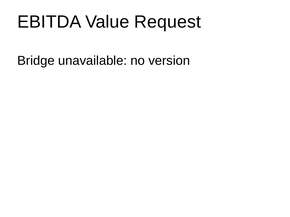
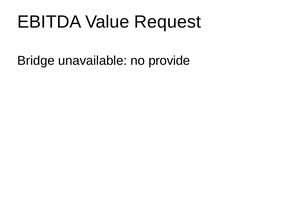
version: version -> provide
